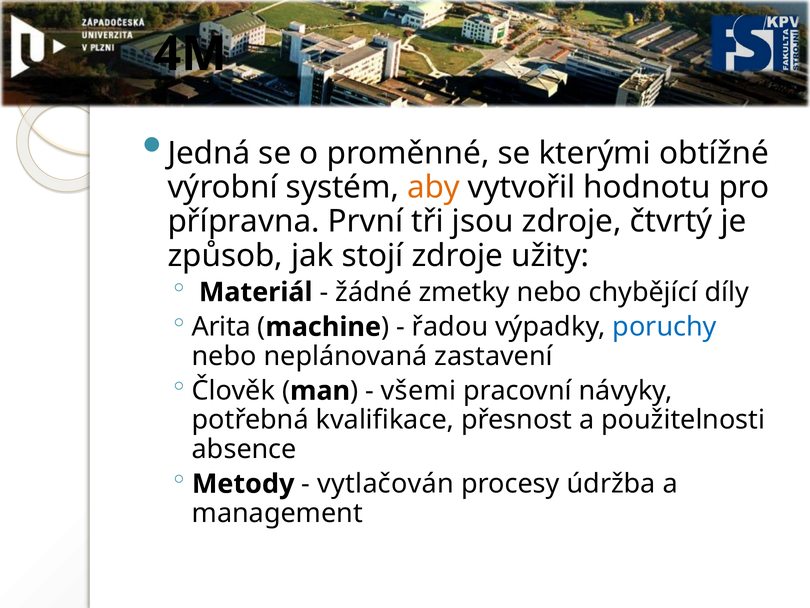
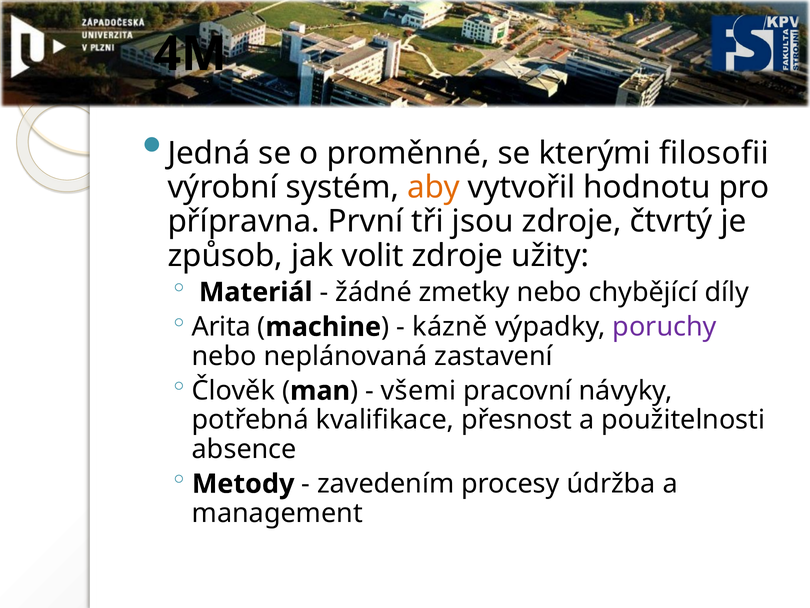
obtížné: obtížné -> filosofii
stojí: stojí -> volit
řadou: řadou -> kázně
poruchy colour: blue -> purple
vytlačován: vytlačován -> zavedením
